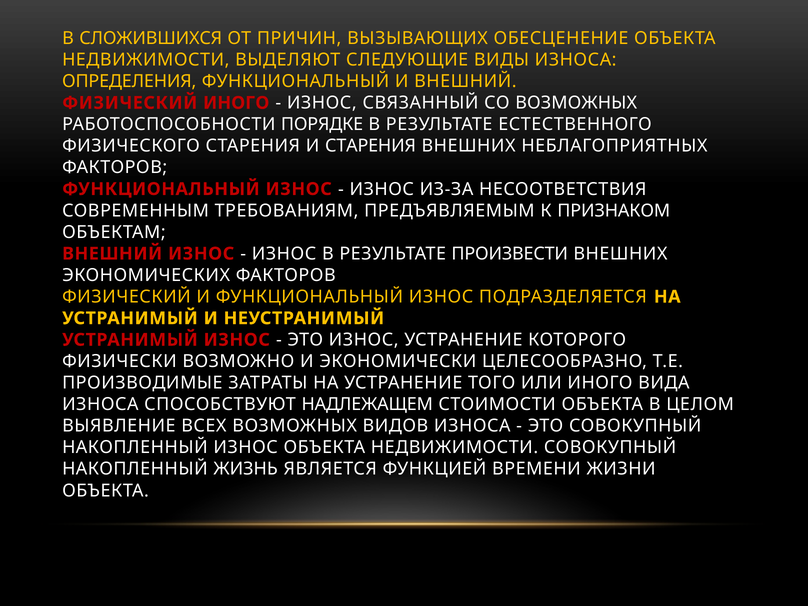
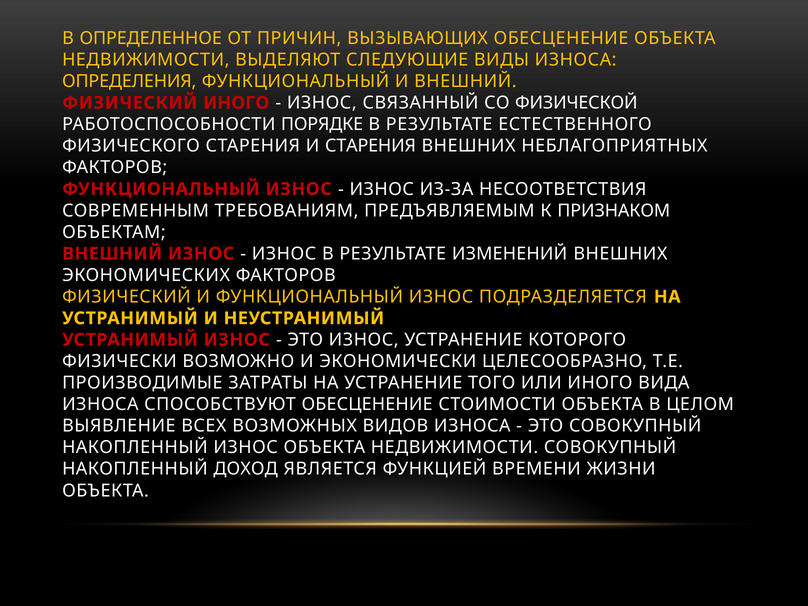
СЛОЖИВШИХСЯ: СЛОЖИВШИХСЯ -> ОПРЕДЕЛЕННОЕ
СО ВОЗМОЖНЫХ: ВОЗМОЖНЫХ -> ФИЗИЧЕСКОЙ
ПРОИЗВЕСТИ: ПРОИЗВЕСТИ -> ИЗМЕНЕНИЙ
СПОСОБСТВУЮТ НАДЛЕЖАЩЕМ: НАДЛЕЖАЩЕМ -> ОБЕСЦЕНЕНИЕ
ЖИЗНЬ: ЖИЗНЬ -> ДОХОД
